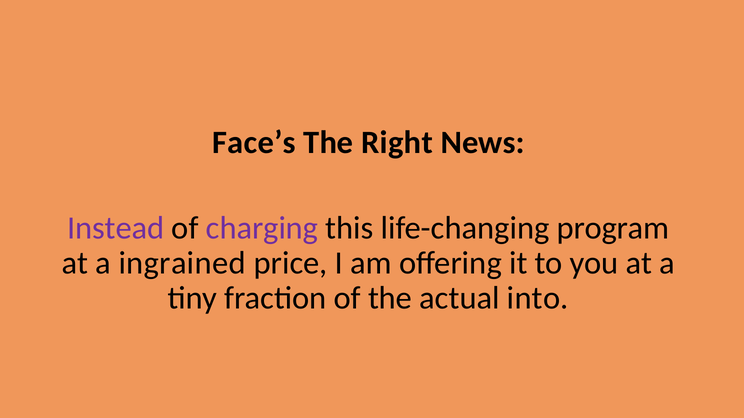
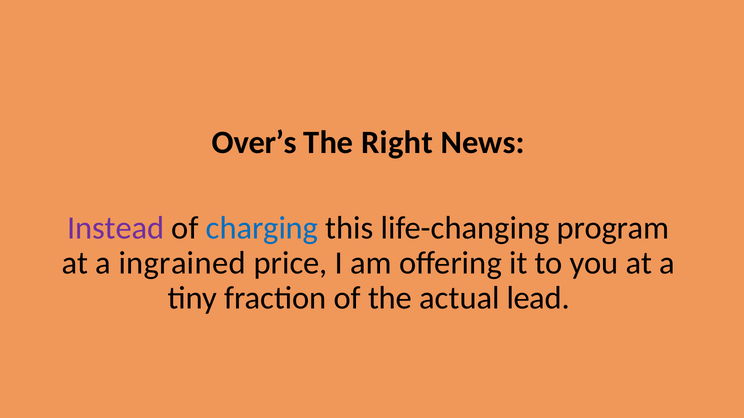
Face’s: Face’s -> Over’s
charging colour: purple -> blue
into: into -> lead
